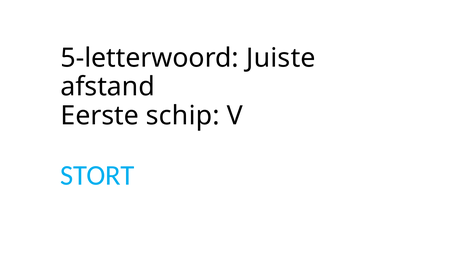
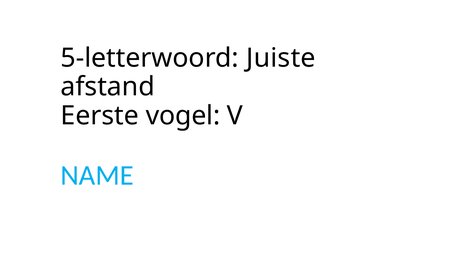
schip: schip -> vogel
STORT: STORT -> NAME
